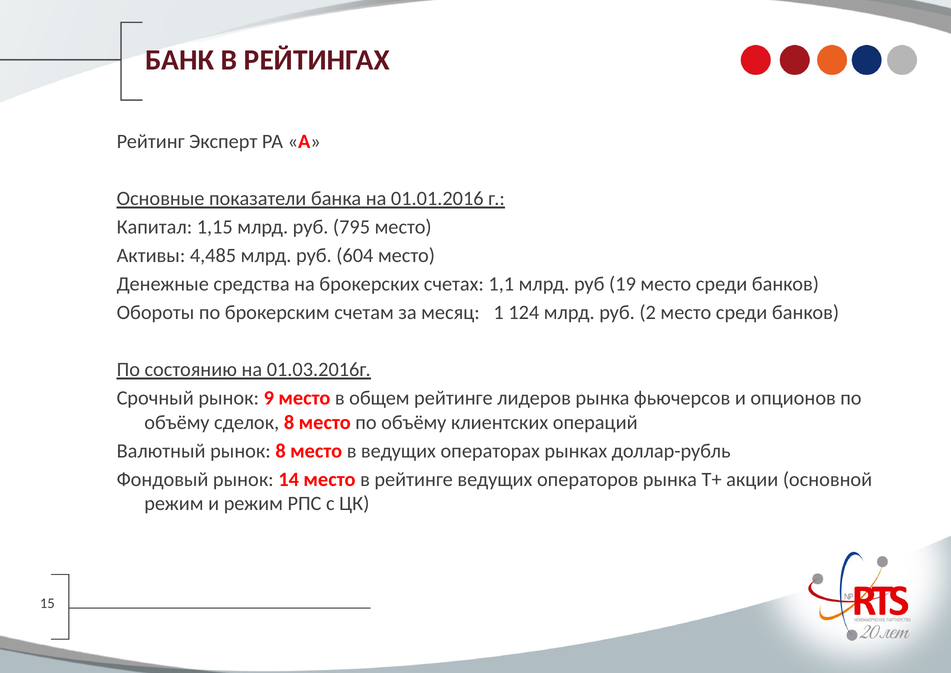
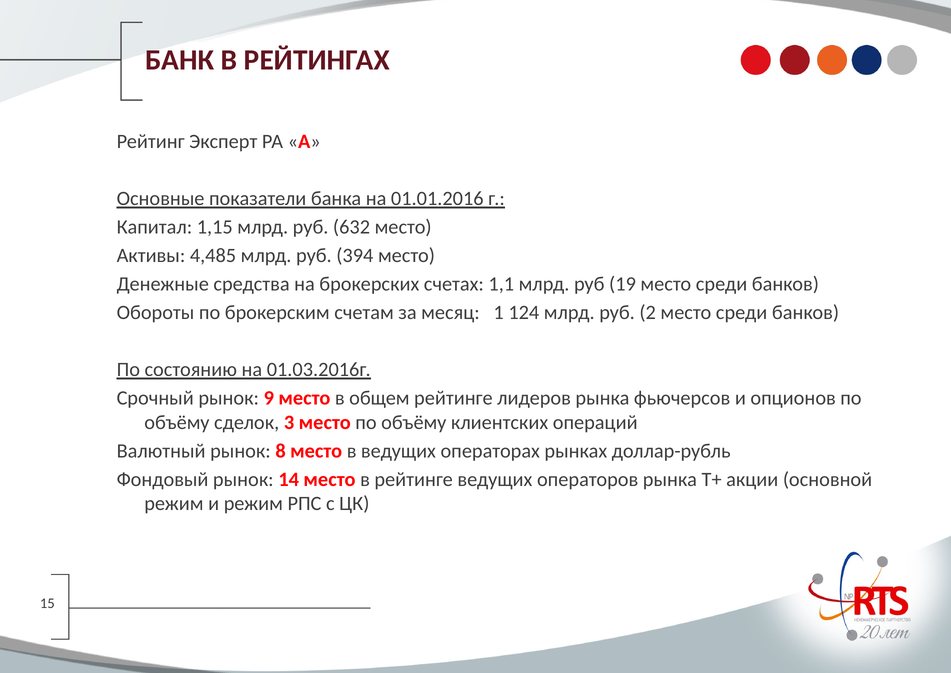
795: 795 -> 632
604: 604 -> 394
сделок 8: 8 -> 3
